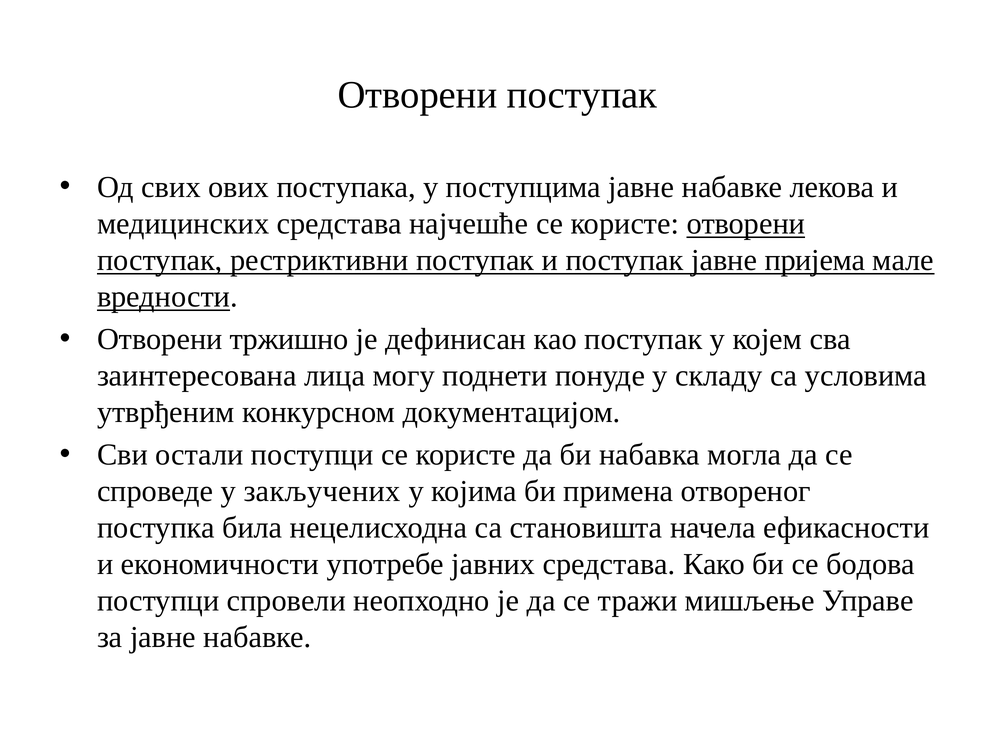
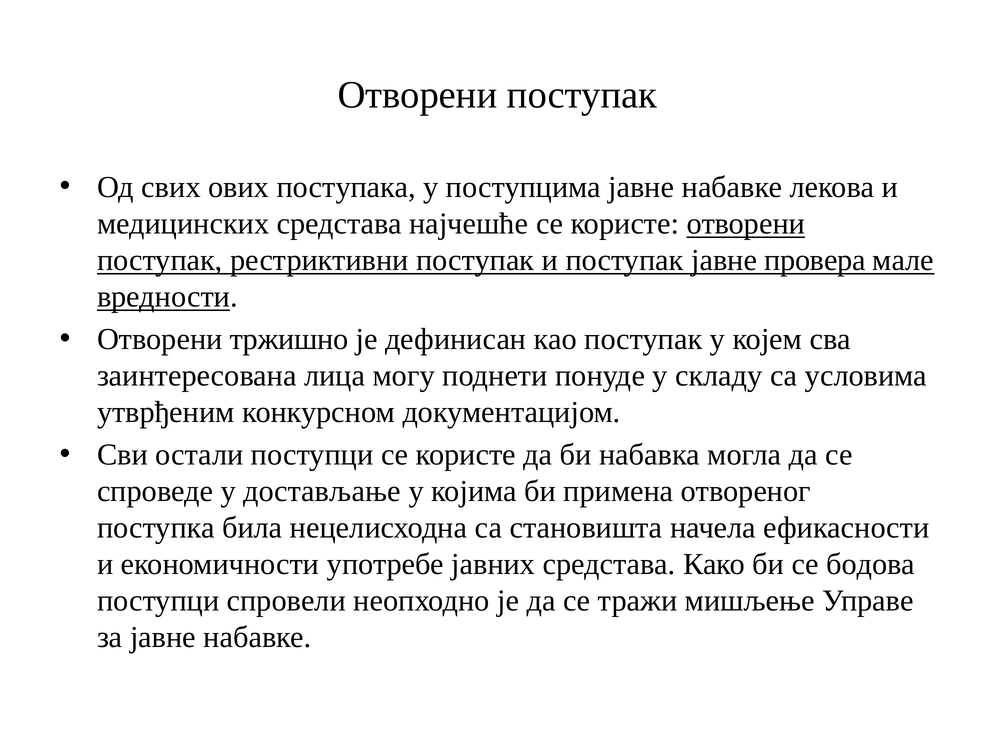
пријема: пријема -> провера
закључених: закључених -> достављање
